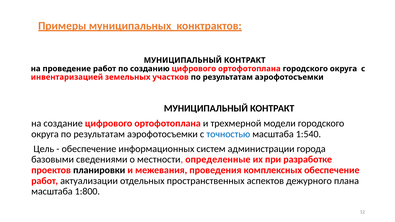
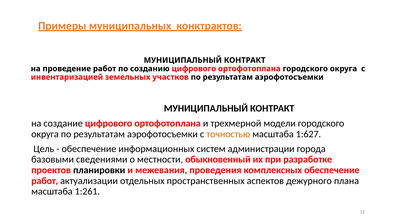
точностью colour: blue -> orange
1:540: 1:540 -> 1:627
определенные: определенные -> обыкновенный
1:800: 1:800 -> 1:261
